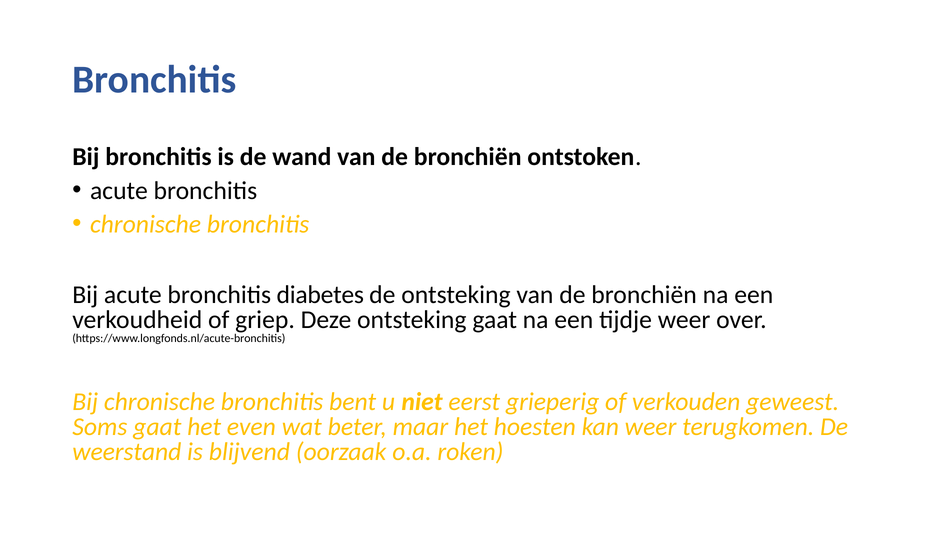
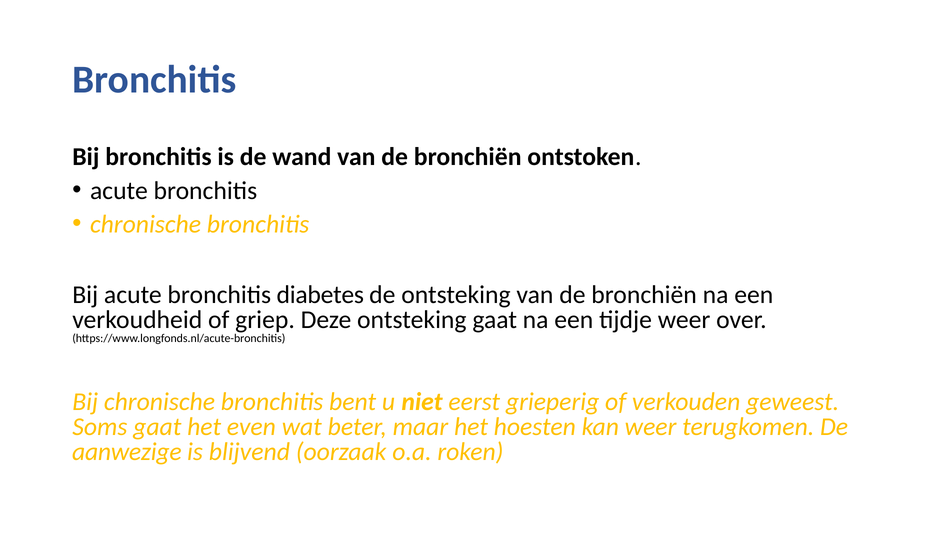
weerstand: weerstand -> aanwezige
